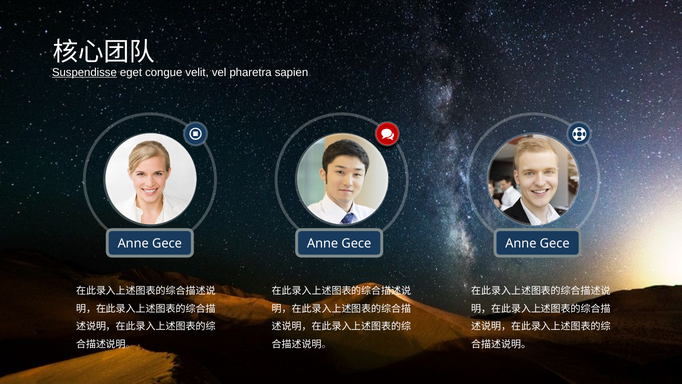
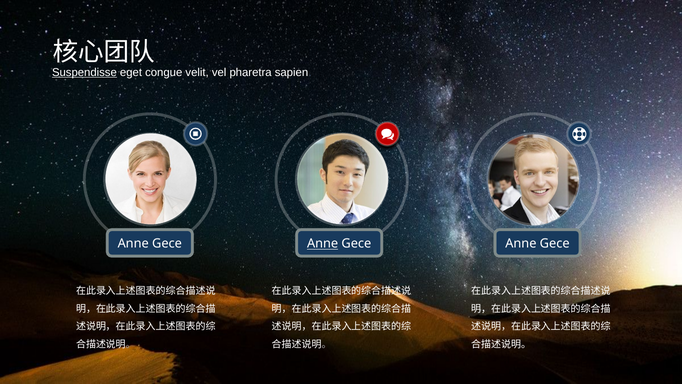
Anne at (323, 244) underline: none -> present
